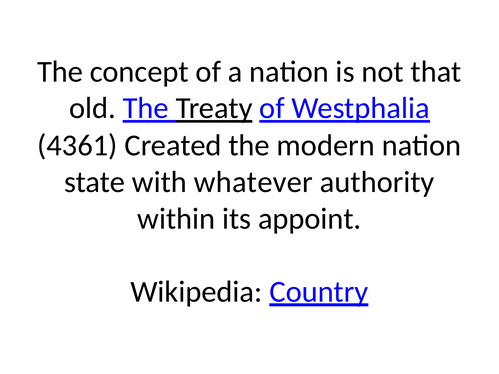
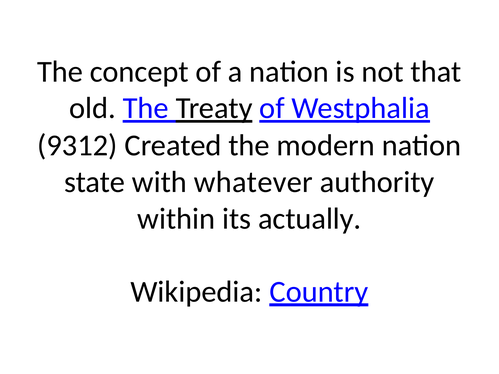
4361: 4361 -> 9312
appoint: appoint -> actually
